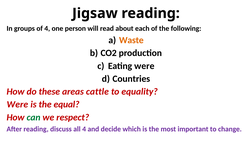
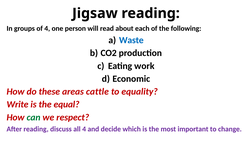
Waste colour: orange -> blue
Eating were: were -> work
Countries: Countries -> Economic
Were at (17, 104): Were -> Write
